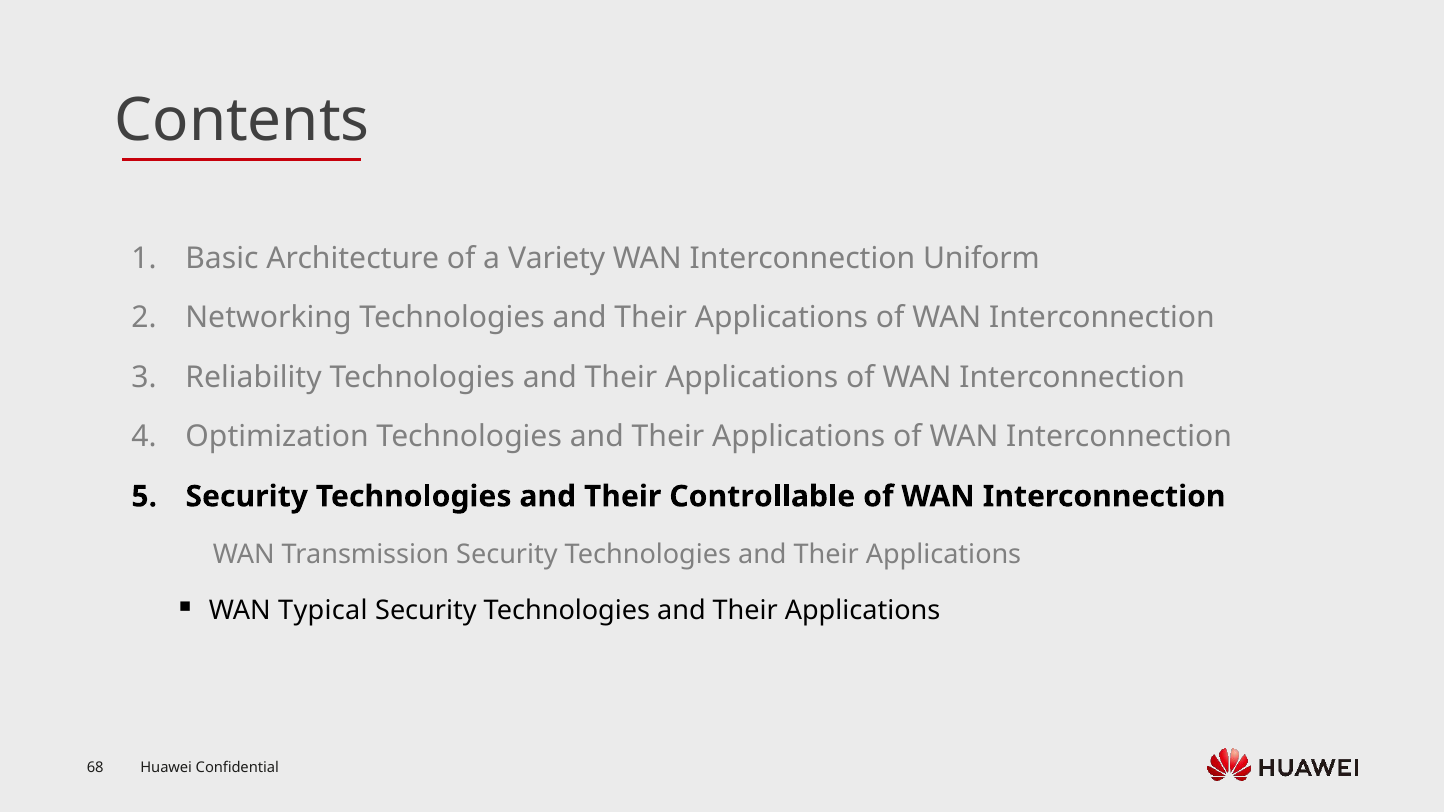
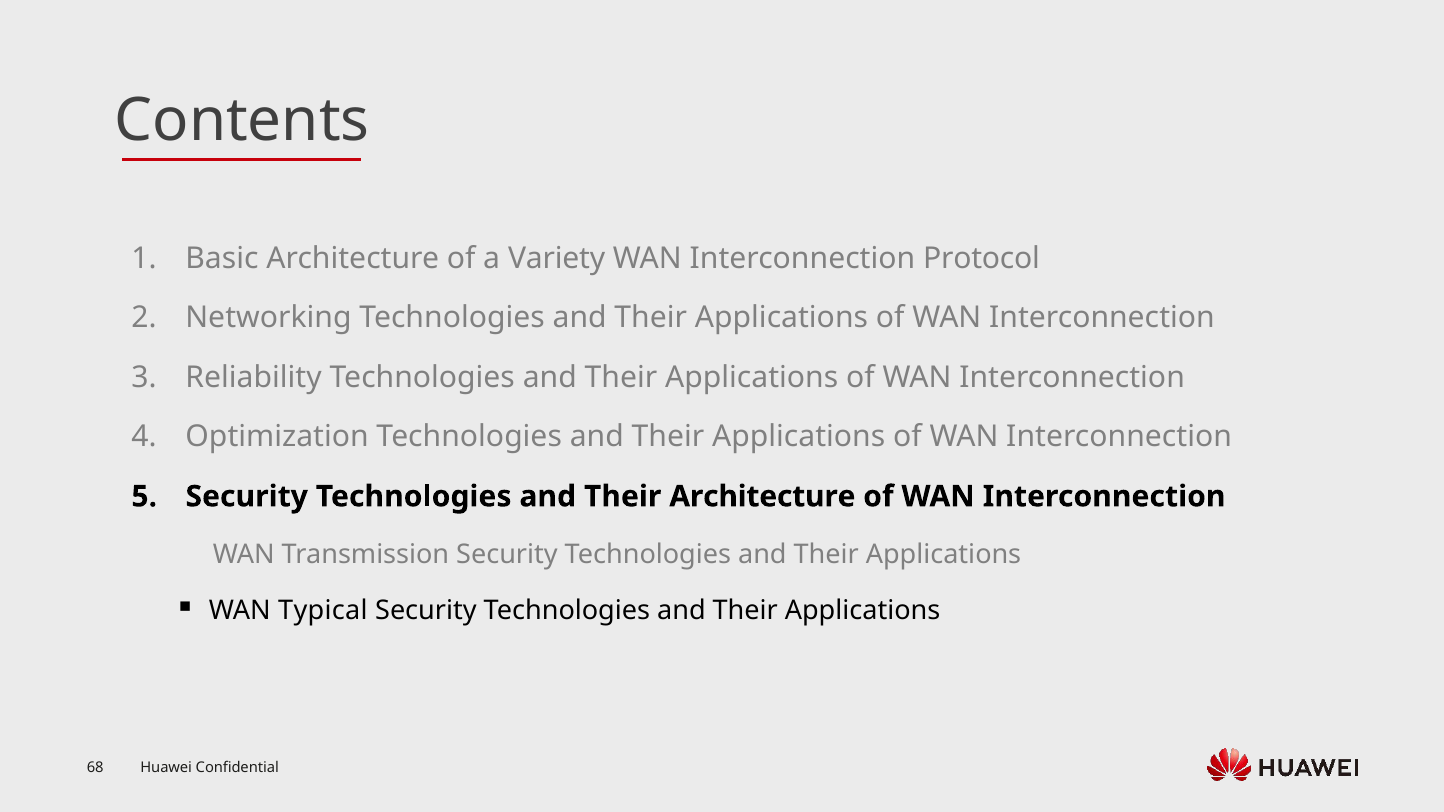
Uniform: Uniform -> Protocol
Their Controllable: Controllable -> Architecture
